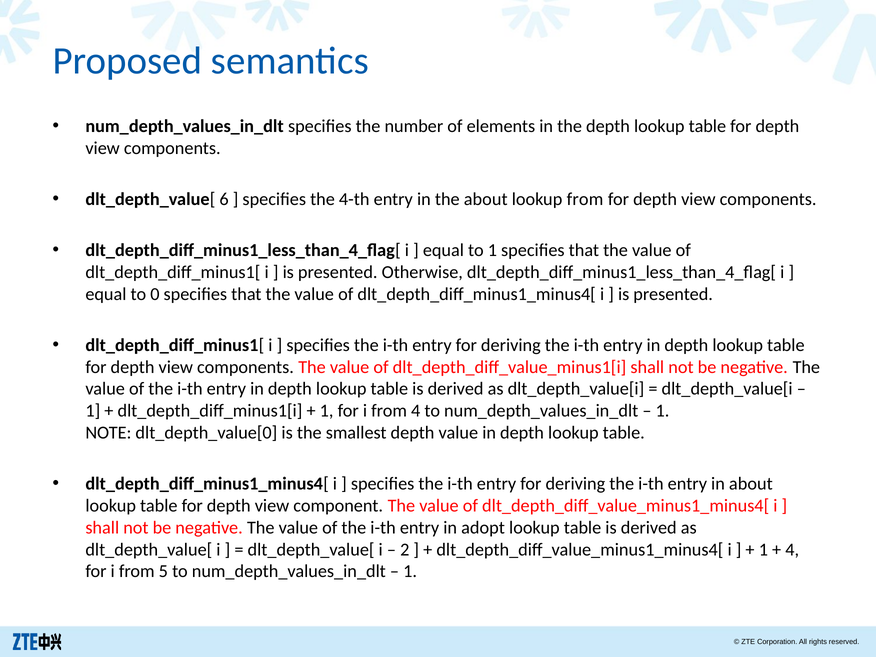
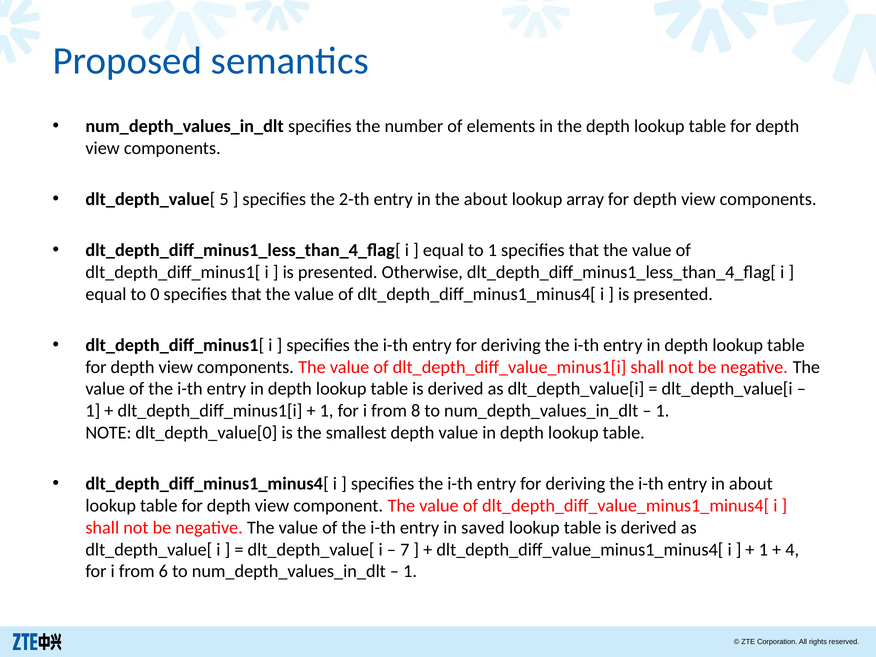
6: 6 -> 5
4-th: 4-th -> 2-th
lookup from: from -> array
from 4: 4 -> 8
adopt: adopt -> saved
2: 2 -> 7
5: 5 -> 6
